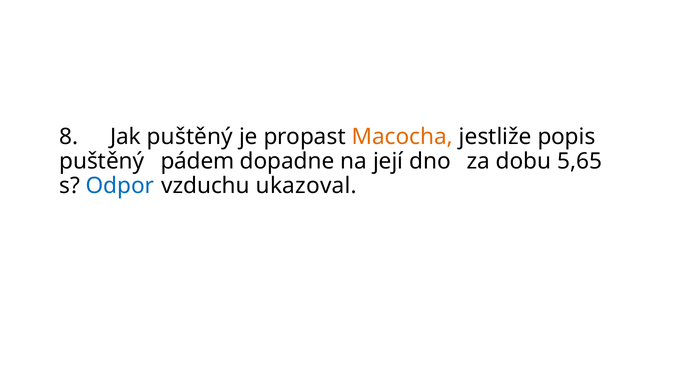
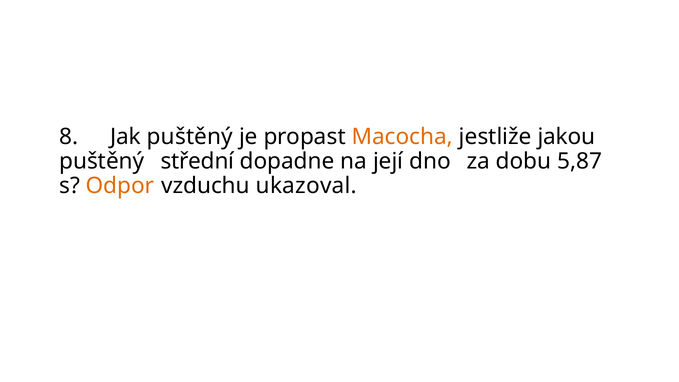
popis: popis -> jakou
pádem: pádem -> střední
5,65: 5,65 -> 5,87
Odpor colour: blue -> orange
